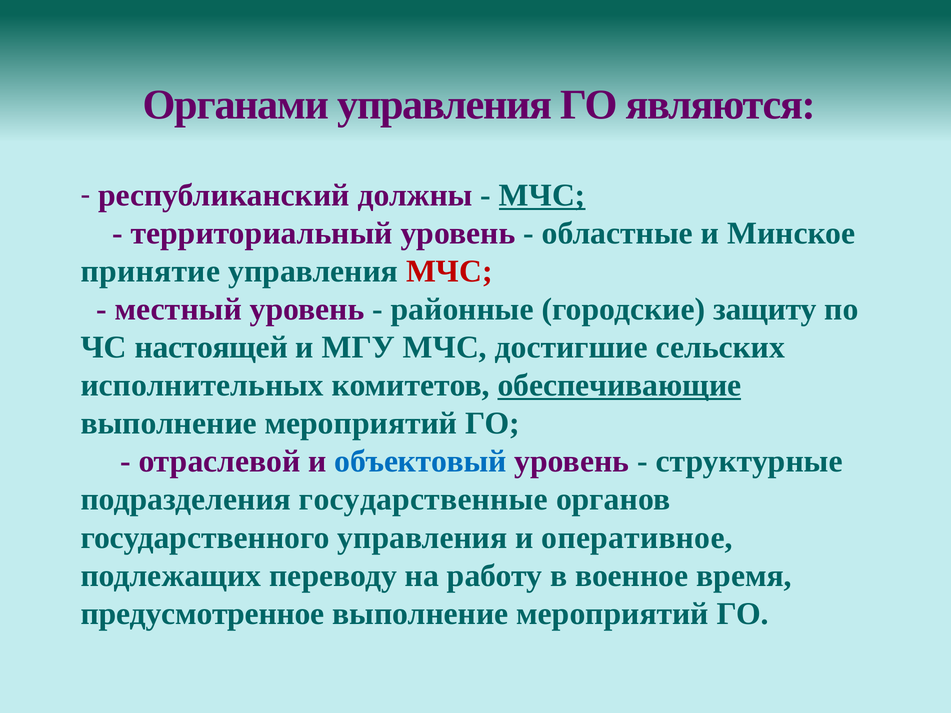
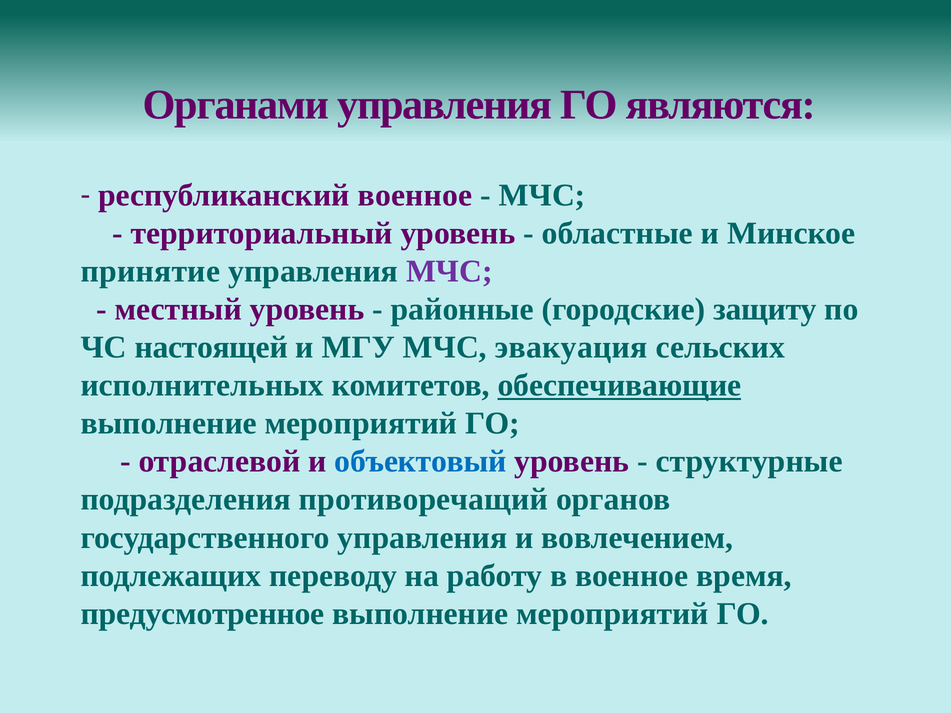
республиканский должны: должны -> военное
МЧС at (542, 195) underline: present -> none
МЧС at (449, 271) colour: red -> purple
достигшие: достигшие -> эвакуация
государственные: государственные -> противоречащий
оперативное: оперативное -> вовлечением
